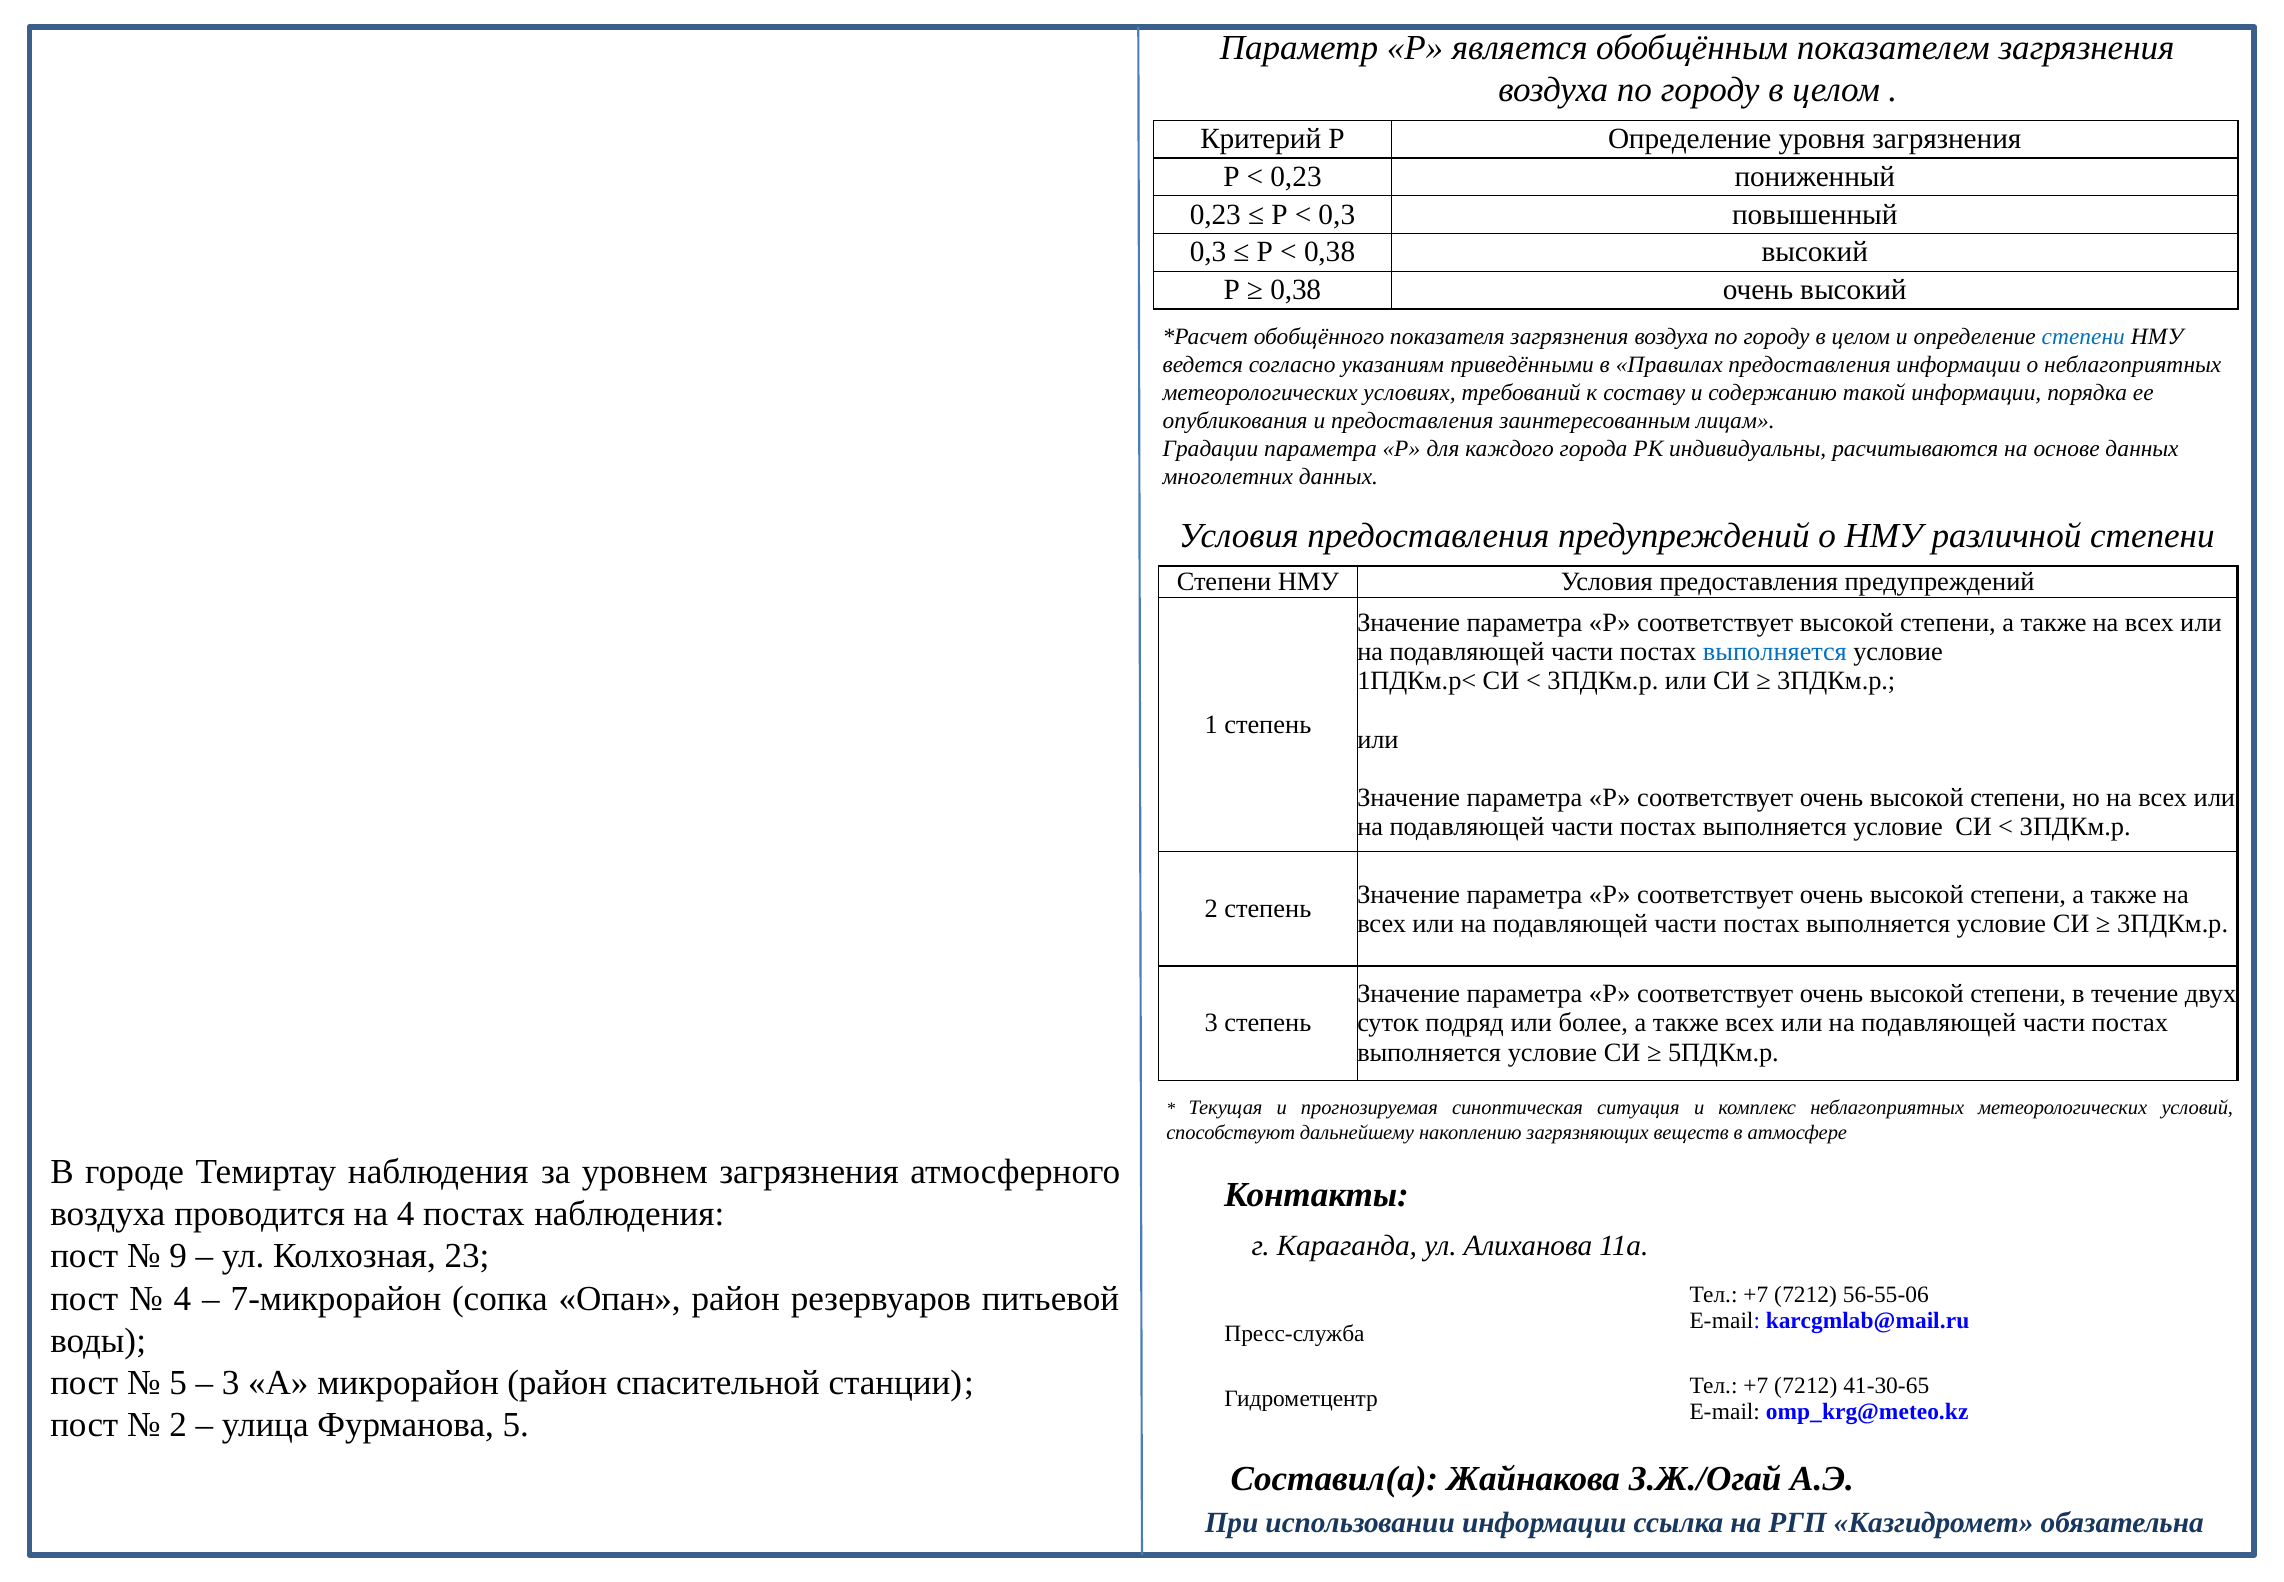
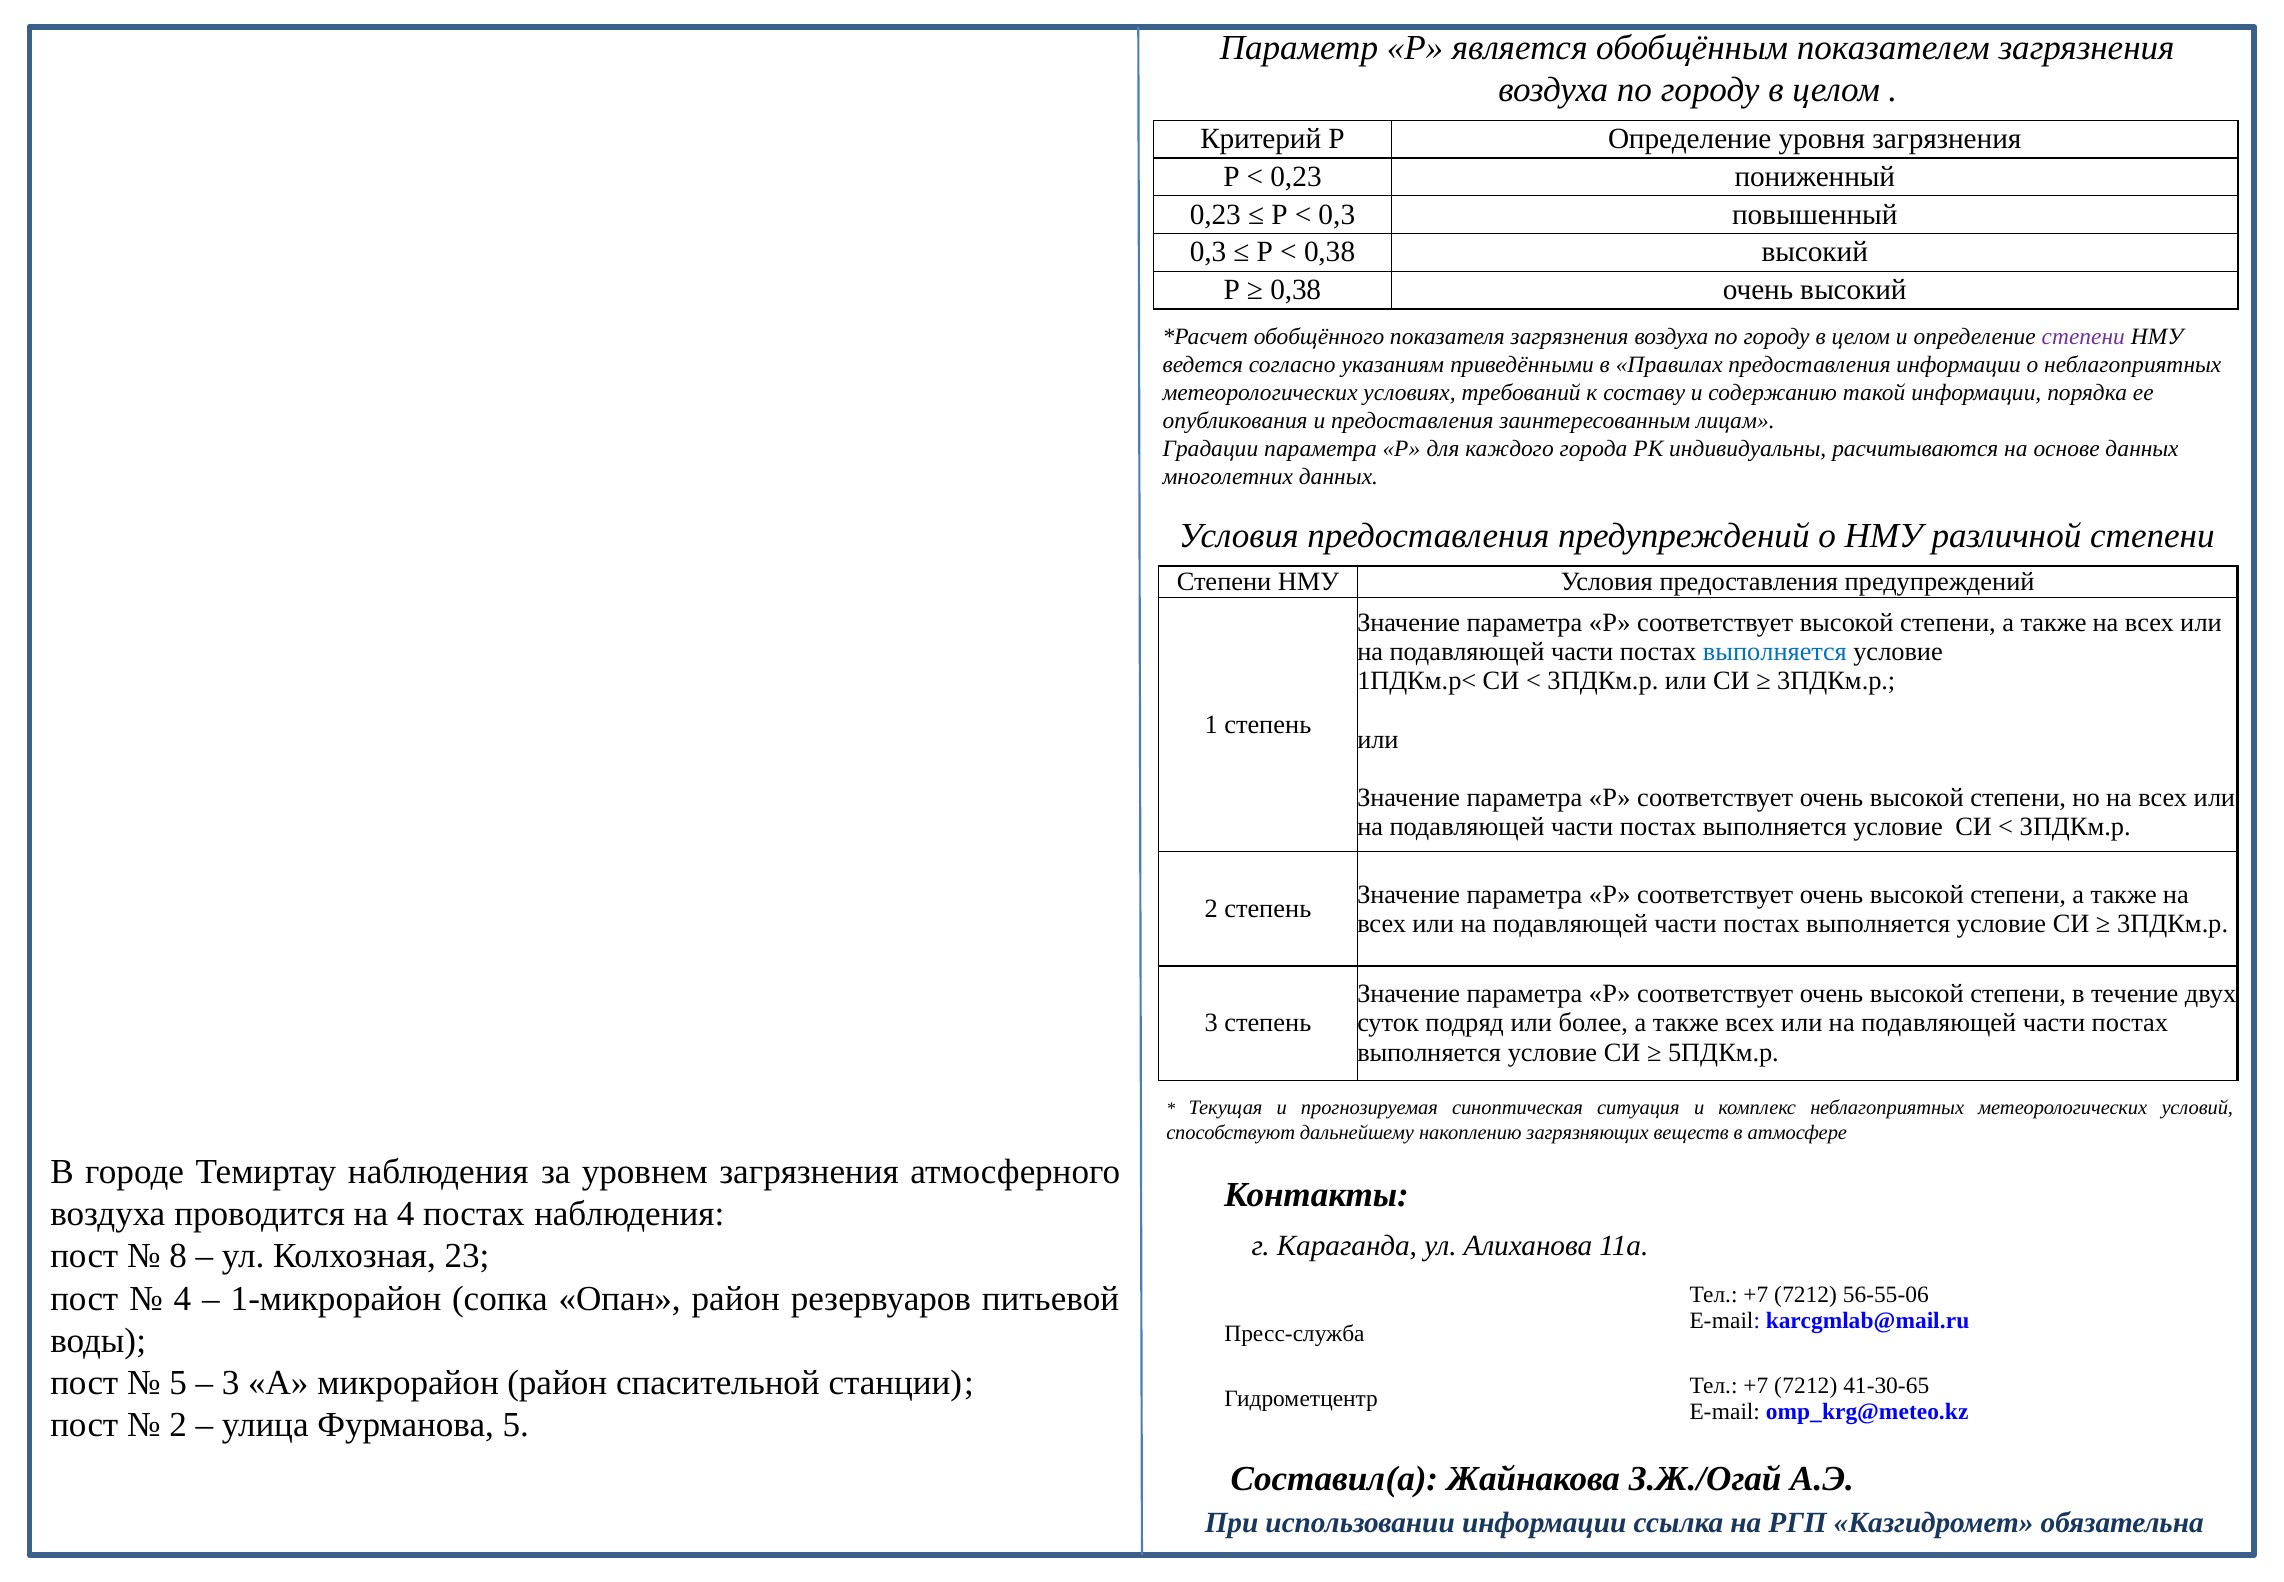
степени at (2083, 336) colour: blue -> purple
9: 9 -> 8
7-микрорайон: 7-микрорайон -> 1-микрорайон
